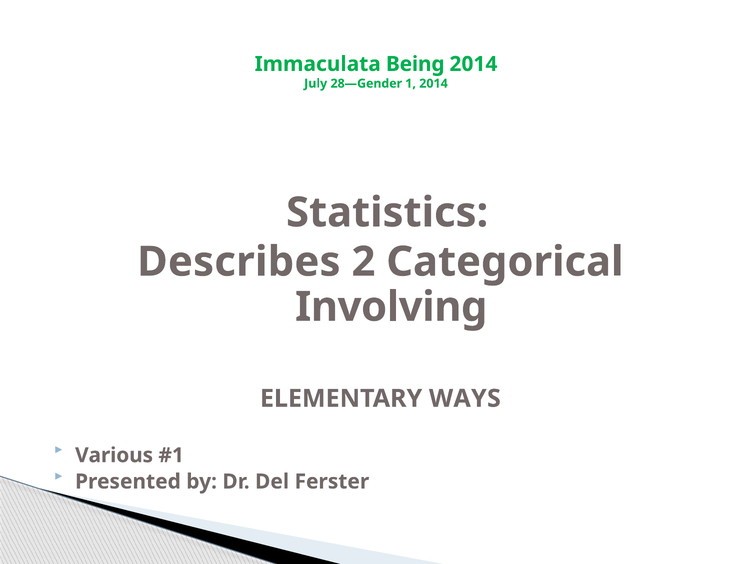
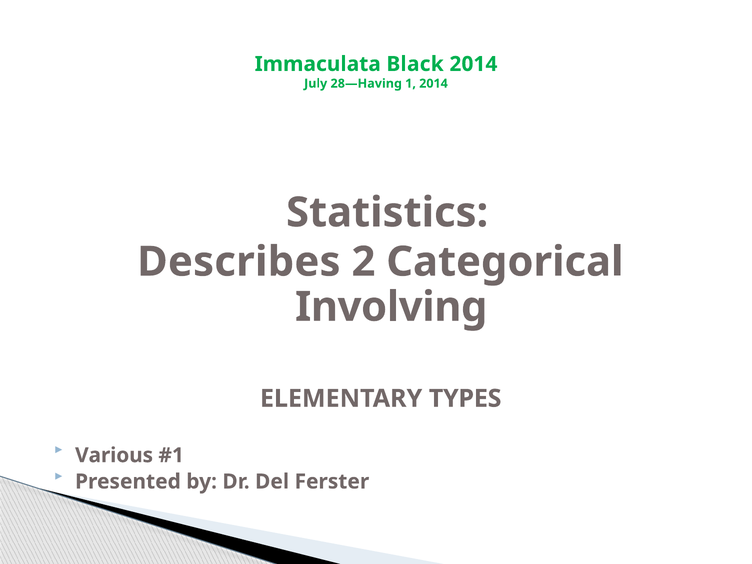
Being: Being -> Black
28—Gender: 28—Gender -> 28—Having
WAYS: WAYS -> TYPES
